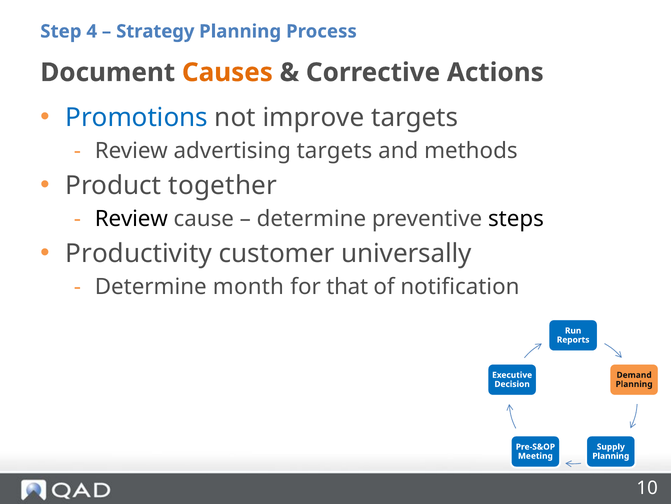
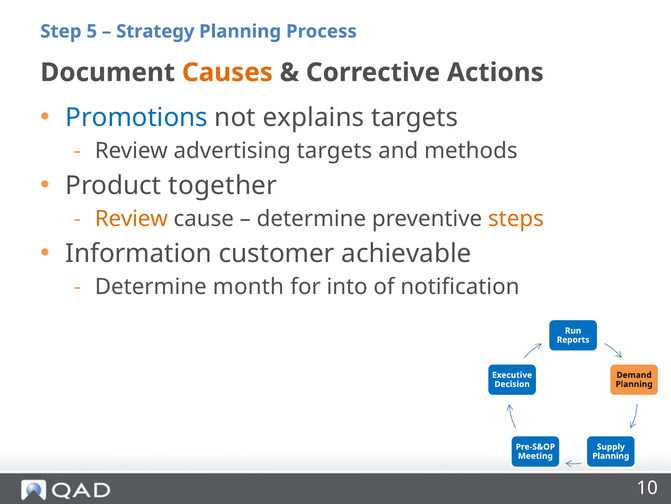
4: 4 -> 5
improve: improve -> explains
Review at (131, 219) colour: black -> orange
steps colour: black -> orange
Productivity: Productivity -> Information
universally: universally -> achievable
that: that -> into
